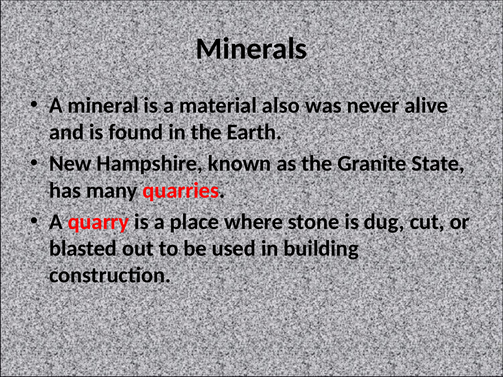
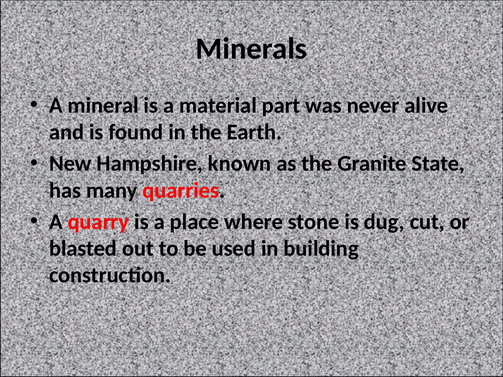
also: also -> part
